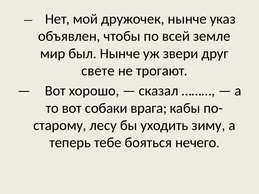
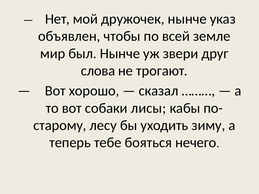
свете: свете -> слова
врага: врага -> лисы
